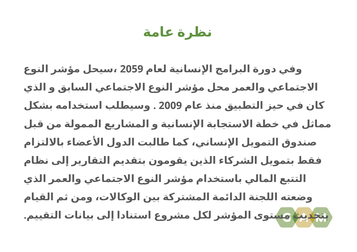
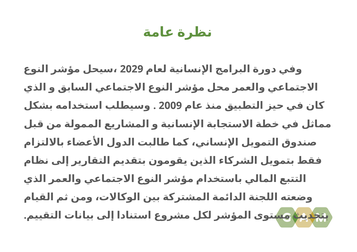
2059: 2059 -> 2029
